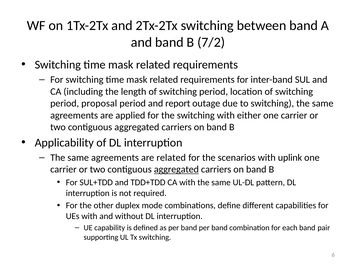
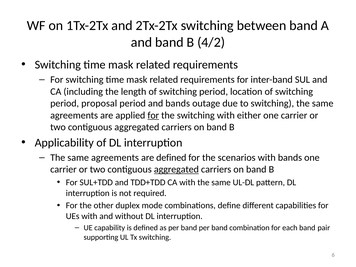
7/2: 7/2 -> 4/2
and report: report -> bands
for at (153, 115) underline: none -> present
are related: related -> defined
with uplink: uplink -> bands
